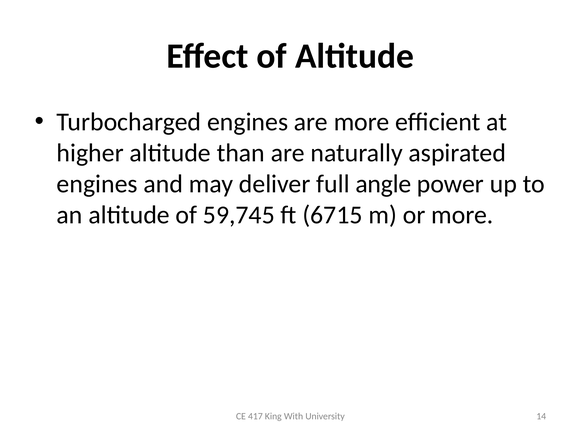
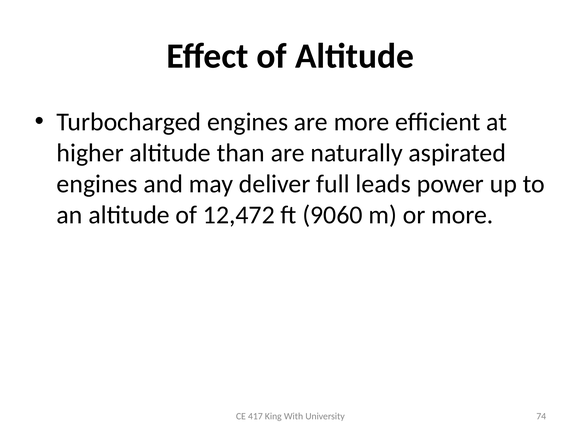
angle: angle -> leads
59,745: 59,745 -> 12,472
6715: 6715 -> 9060
14: 14 -> 74
